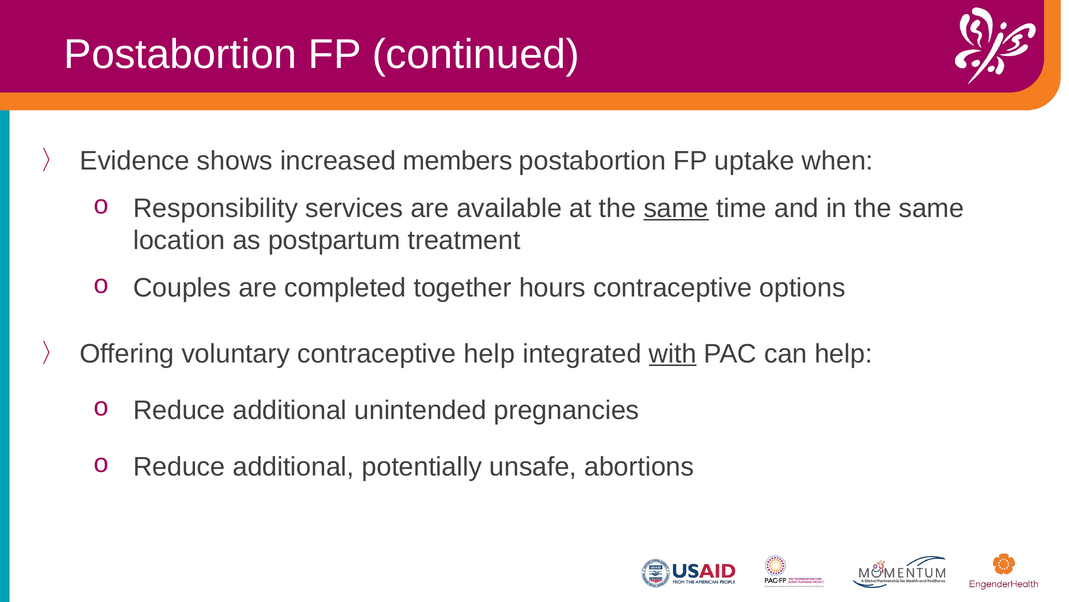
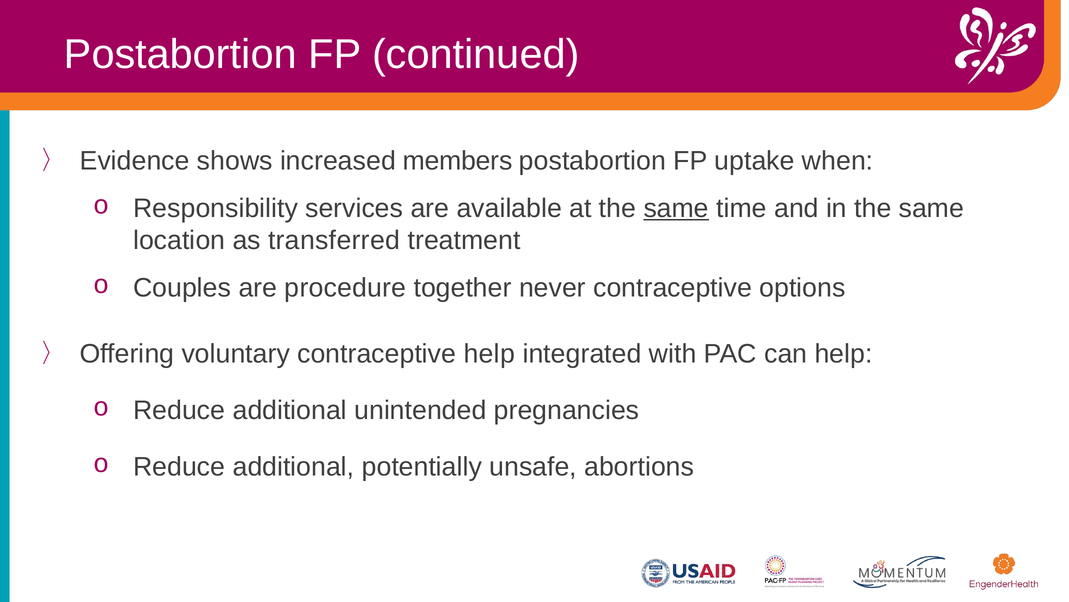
postpartum: postpartum -> transferred
completed: completed -> procedure
hours: hours -> never
with underline: present -> none
